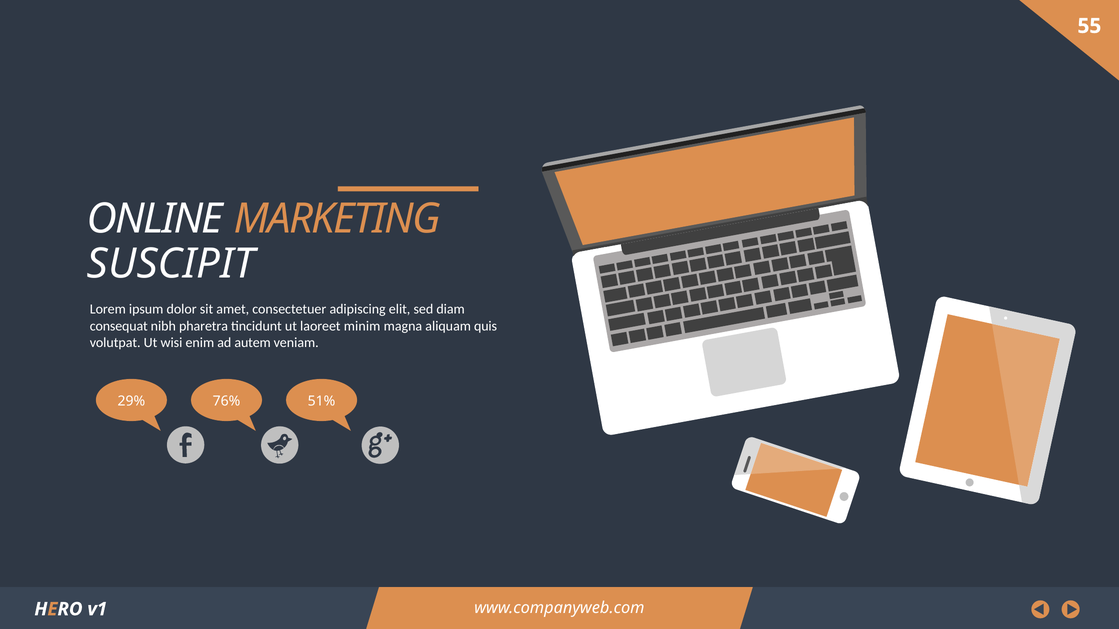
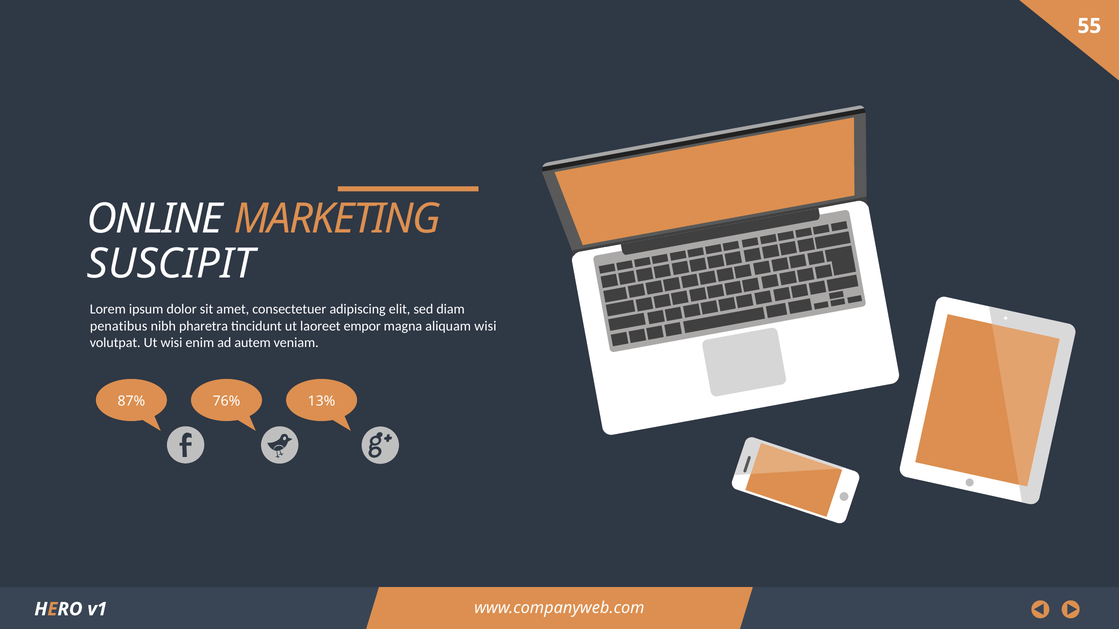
consequat: consequat -> penatibus
minim: minim -> empor
aliquam quis: quis -> wisi
29%: 29% -> 87%
51%: 51% -> 13%
